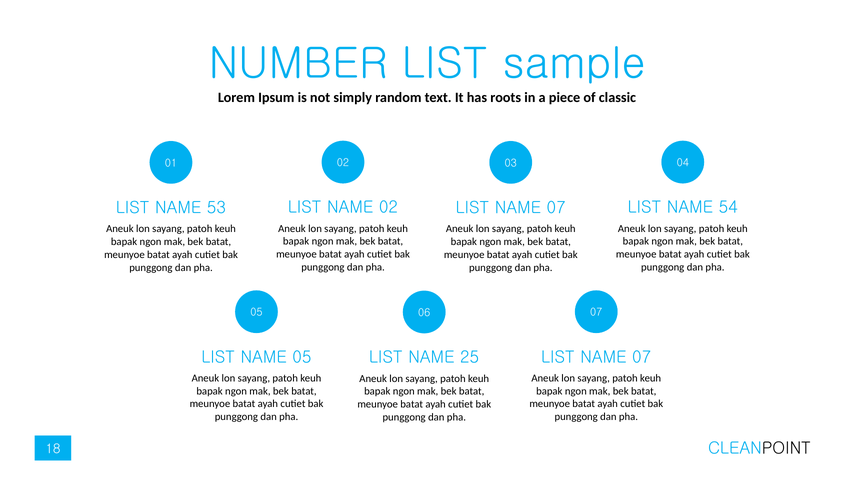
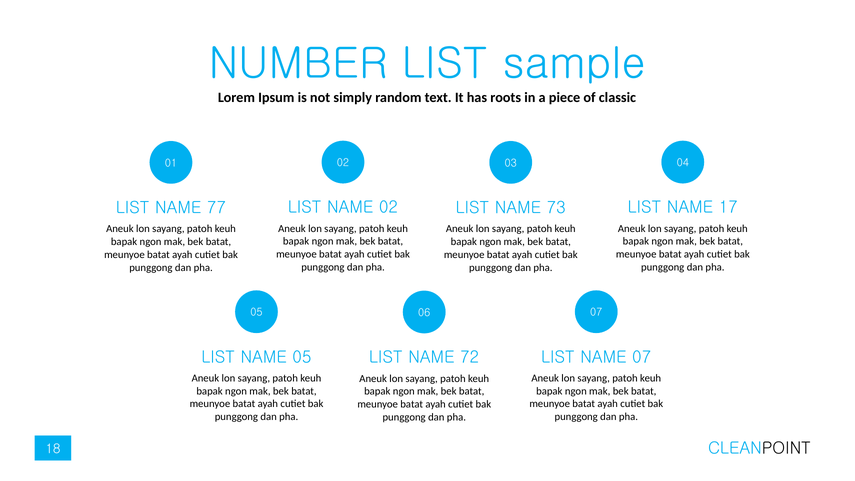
54: 54 -> 17
53: 53 -> 77
07 at (556, 208): 07 -> 73
25: 25 -> 72
